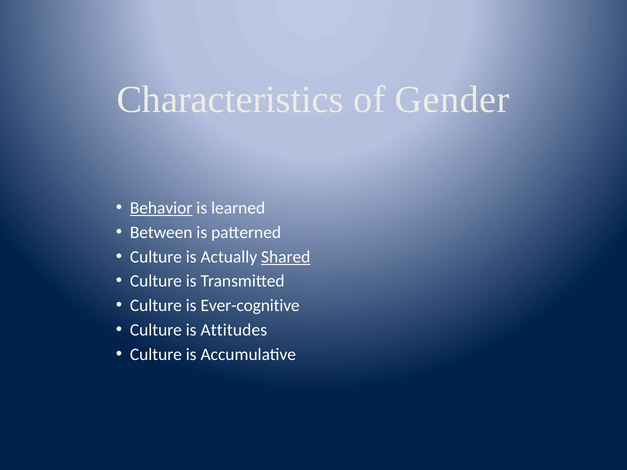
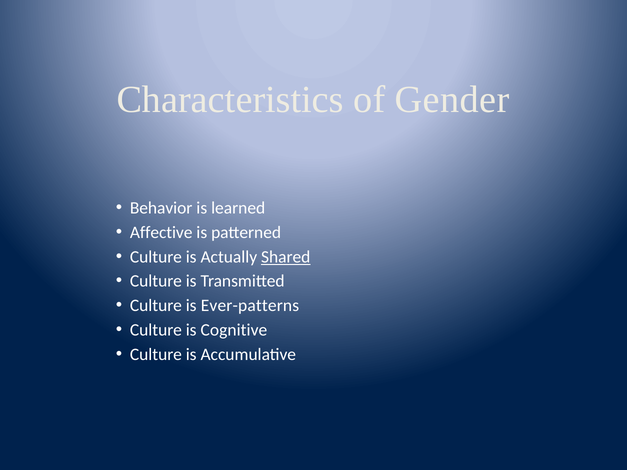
Behavior underline: present -> none
Between: Between -> Affective
Ever-cognitive: Ever-cognitive -> Ever-patterns
Attitudes: Attitudes -> Cognitive
